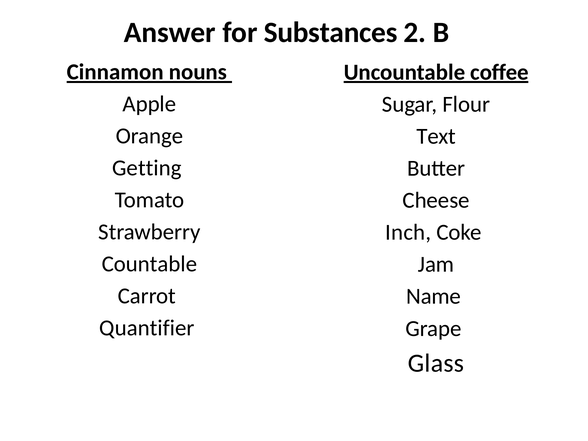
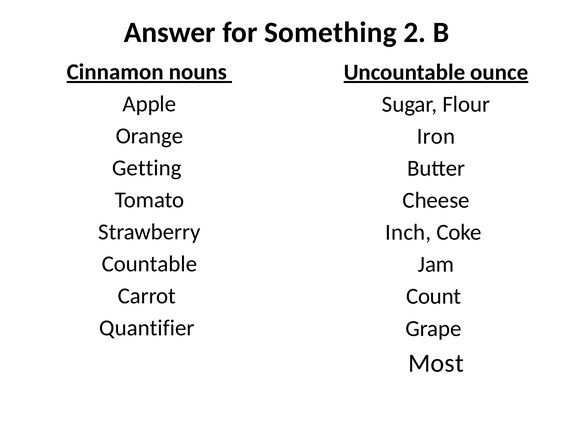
Substances: Substances -> Something
coffee: coffee -> ounce
Text: Text -> Iron
Name: Name -> Count
Glass: Glass -> Most
